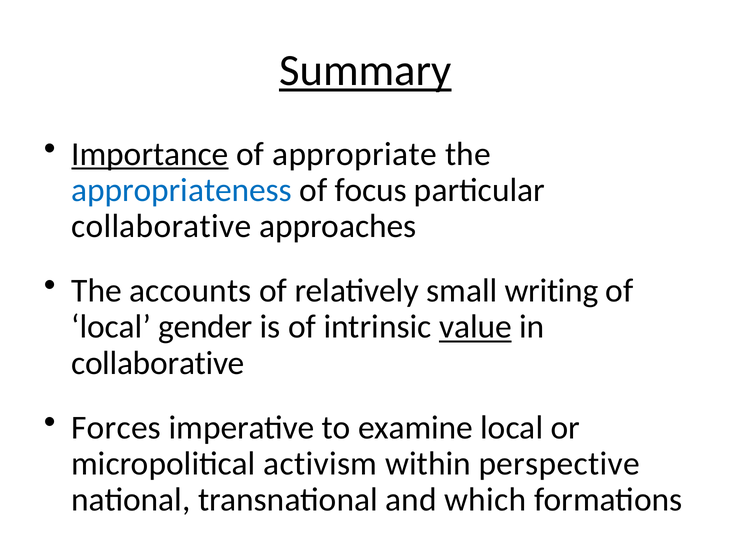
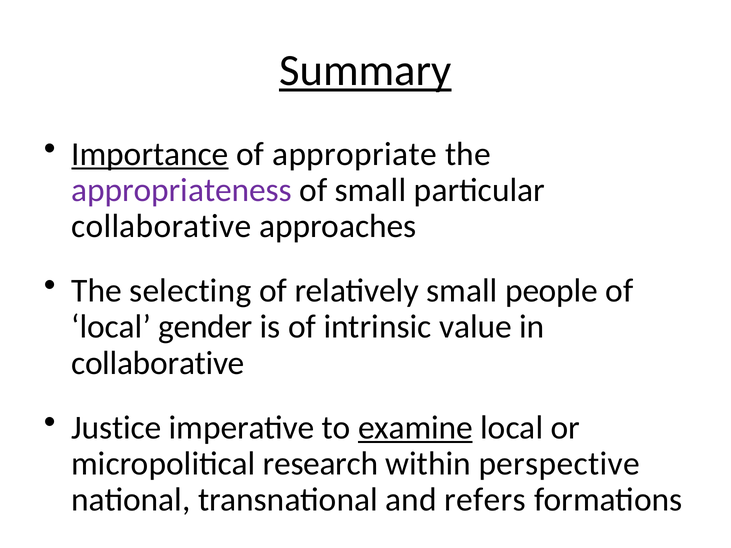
appropriateness colour: blue -> purple
of focus: focus -> small
accounts: accounts -> selecting
writing: writing -> people
value underline: present -> none
Forces: Forces -> Justice
examine underline: none -> present
activism: activism -> research
which: which -> refers
